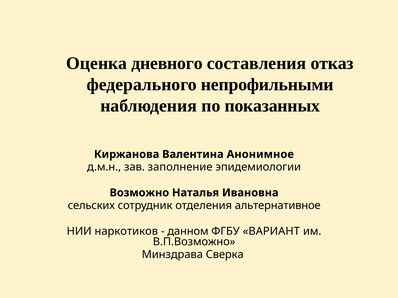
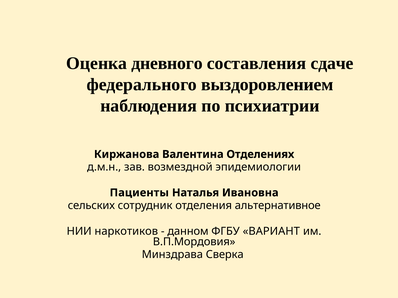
отказ: отказ -> сдаче
непрофильными: непрофильными -> выздоровлением
показанных: показанных -> психиатрии
Анонимное: Анонимное -> Отделениях
заполнение: заполнение -> возмездной
Возможно: Возможно -> Пациенты
В.П.Возможно: В.П.Возможно -> В.П.Мордовия
